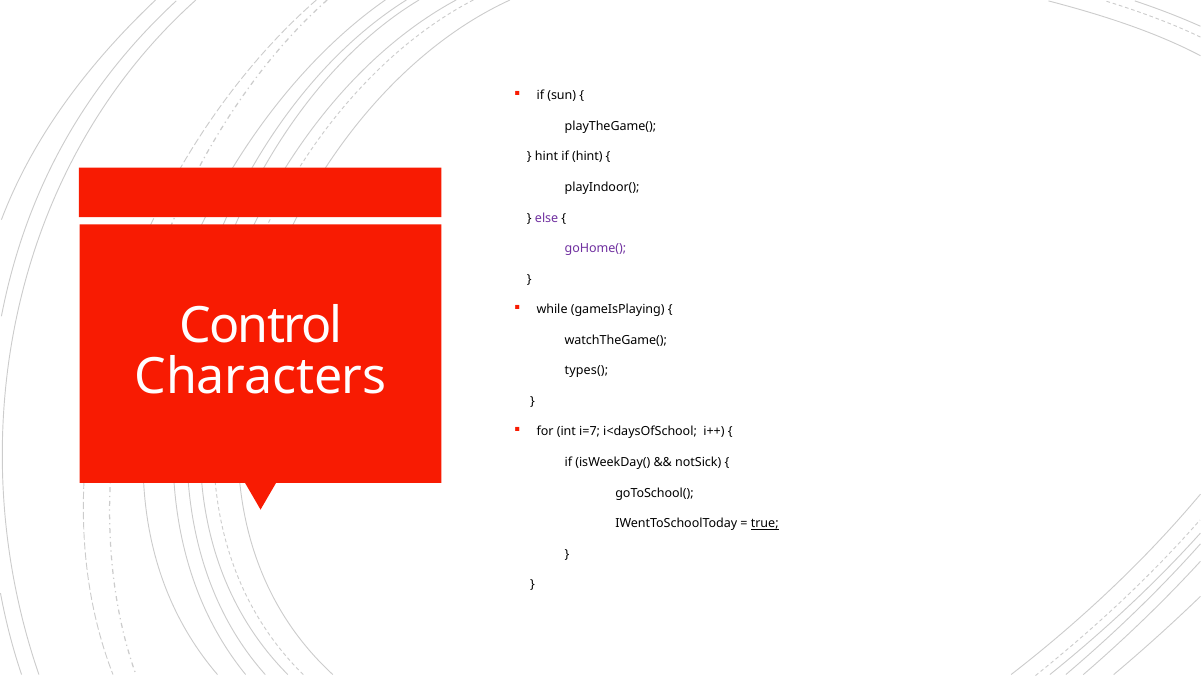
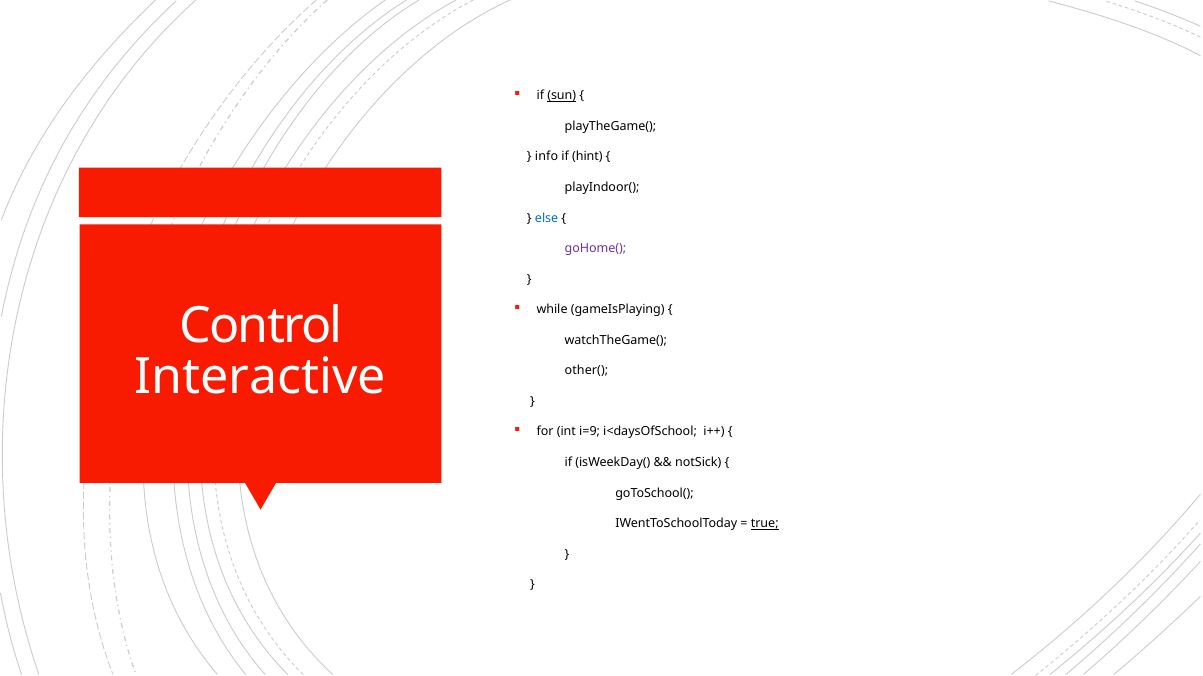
sun underline: none -> present
hint at (547, 157): hint -> info
else colour: purple -> blue
Characters: Characters -> Interactive
types(: types( -> other(
i=7: i=7 -> i=9
